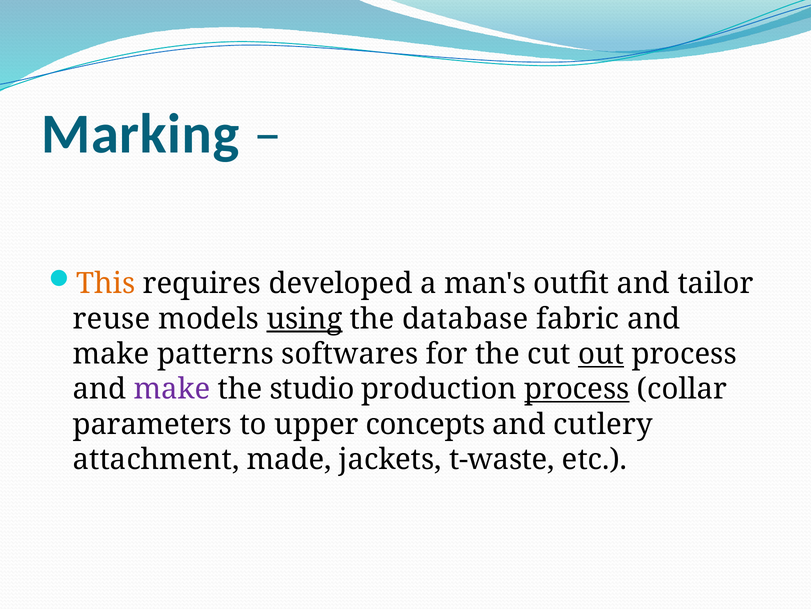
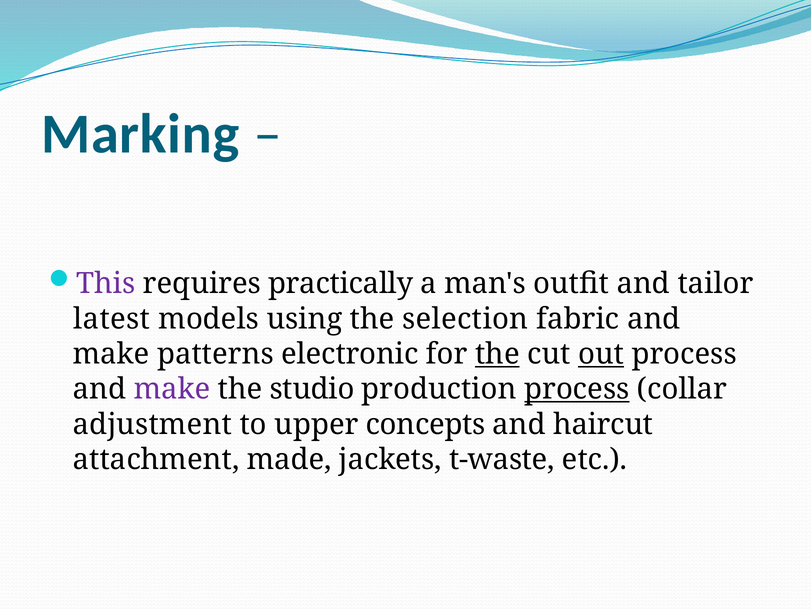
This colour: orange -> purple
developed: developed -> practically
reuse: reuse -> latest
using underline: present -> none
database: database -> selection
softwares: softwares -> electronic
the at (497, 354) underline: none -> present
parameters: parameters -> adjustment
cutlery: cutlery -> haircut
